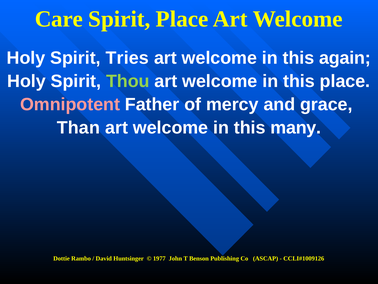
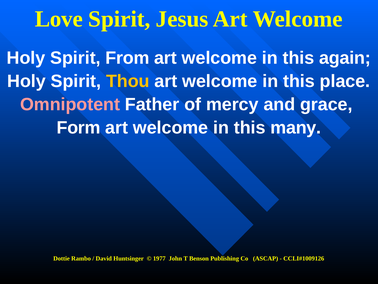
Care: Care -> Love
Spirit Place: Place -> Jesus
Tries: Tries -> From
Thou colour: light green -> yellow
Than: Than -> Form
